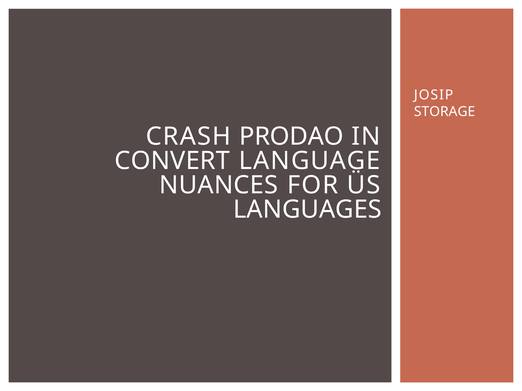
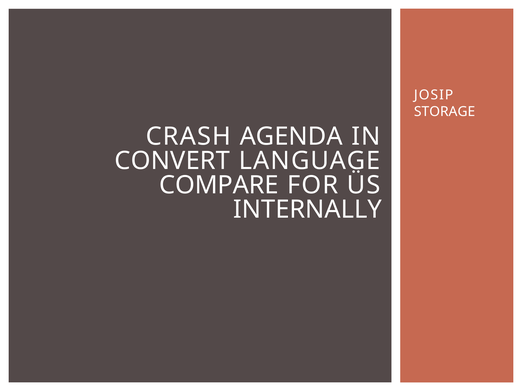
PRODAO: PRODAO -> AGENDA
NUANCES: NUANCES -> COMPARE
LANGUAGES: LANGUAGES -> INTERNALLY
